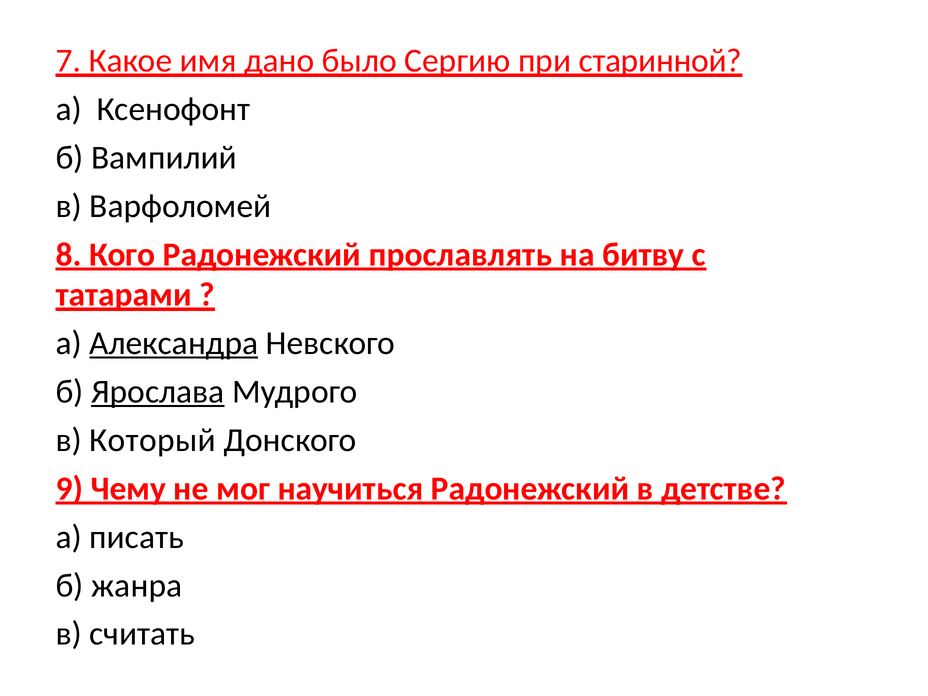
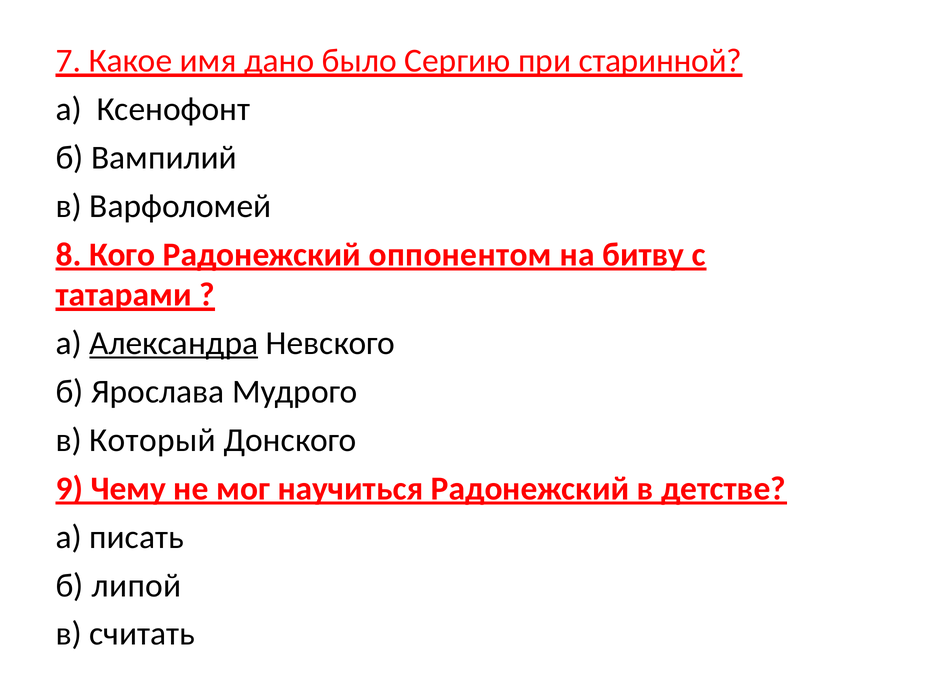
прославлять: прославлять -> оппонентом
Ярослава underline: present -> none
жанра: жанра -> липой
